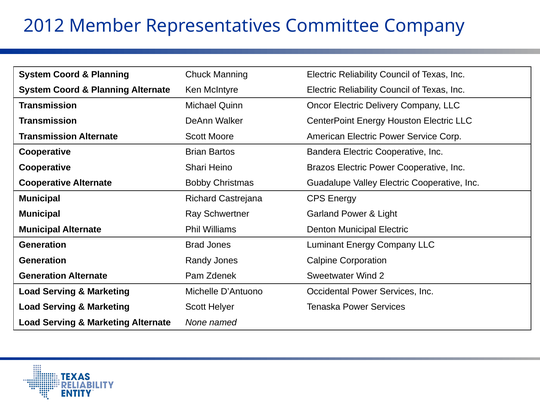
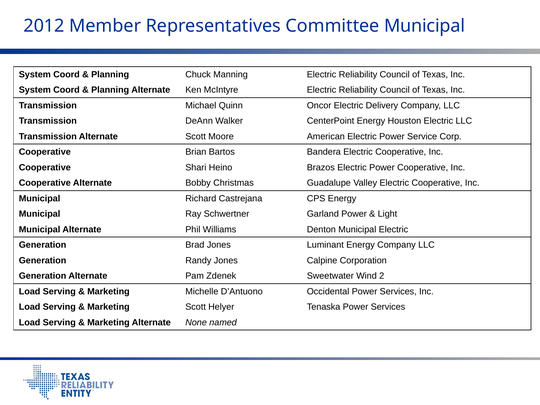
Committee Company: Company -> Municipal
